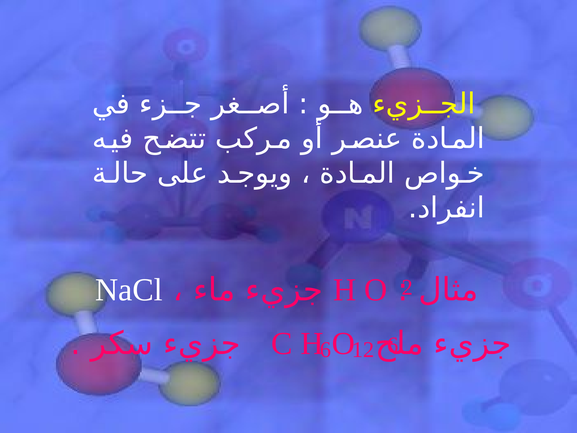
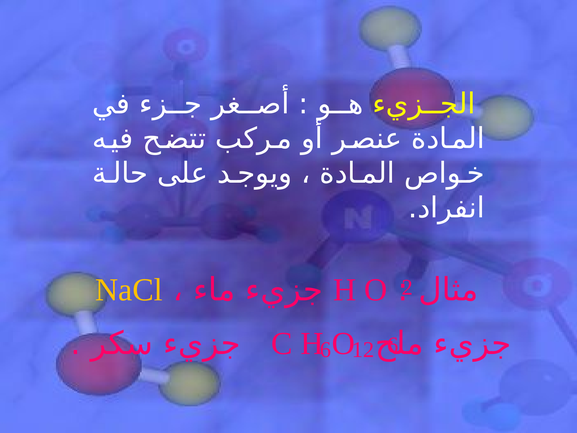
NaCl colour: white -> yellow
